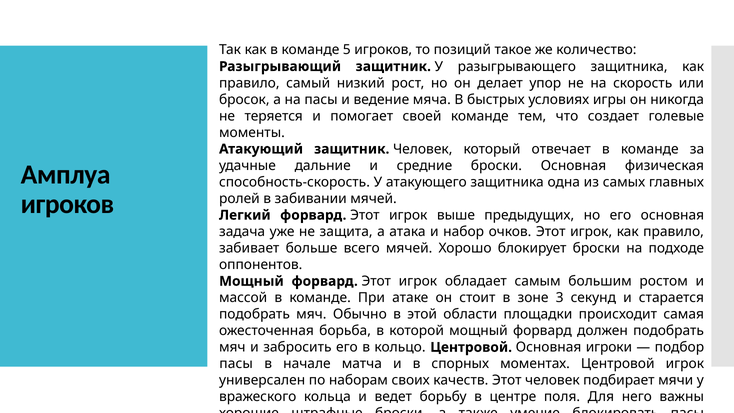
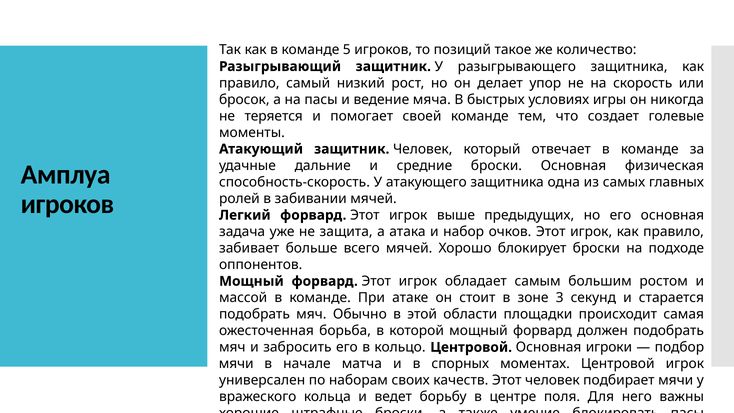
пасы at (236, 364): пасы -> мячи
